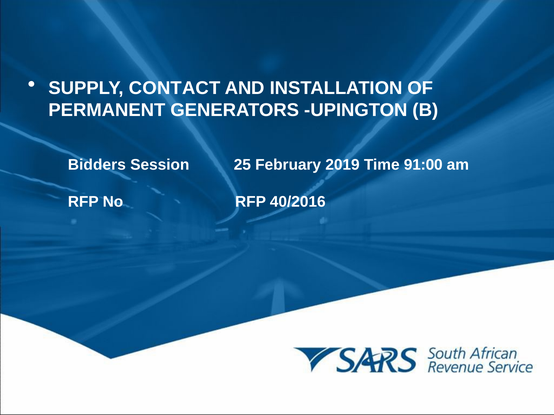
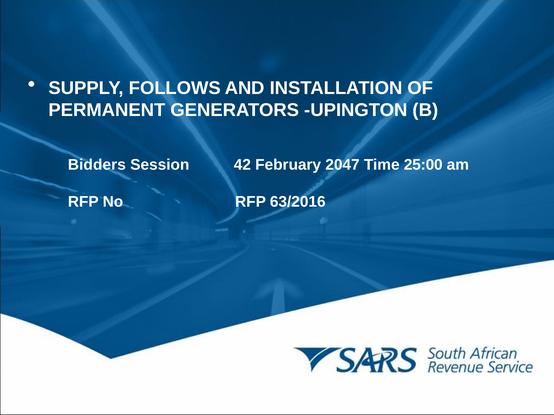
CONTACT: CONTACT -> FOLLOWS
25: 25 -> 42
2019: 2019 -> 2047
91:00: 91:00 -> 25:00
40/2016: 40/2016 -> 63/2016
